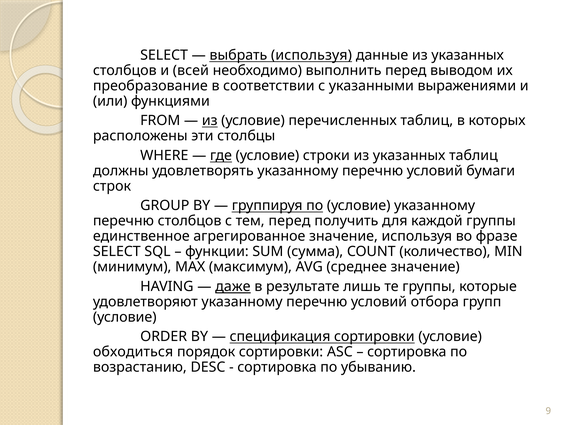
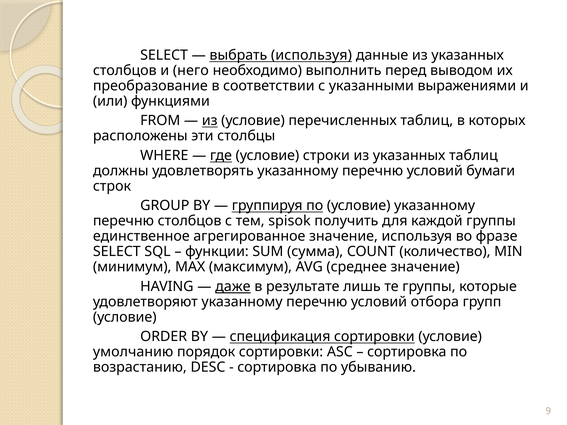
всей: всей -> него
тем перед: перед -> spisok
обходиться: обходиться -> умолчанию
